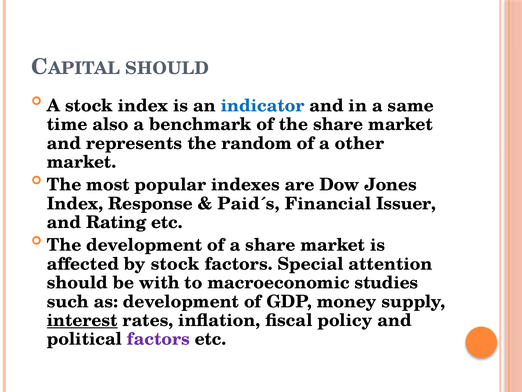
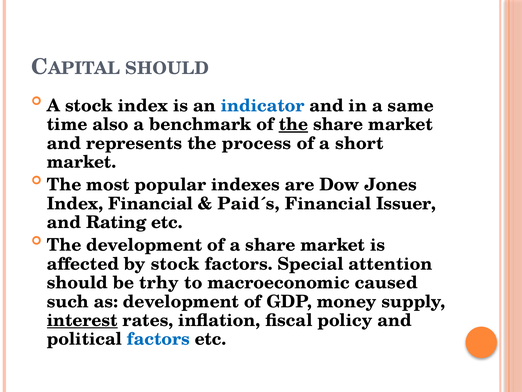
the at (293, 124) underline: none -> present
random: random -> process
other: other -> short
Index Response: Response -> Financial
with: with -> trhy
studies: studies -> caused
factors at (158, 339) colour: purple -> blue
